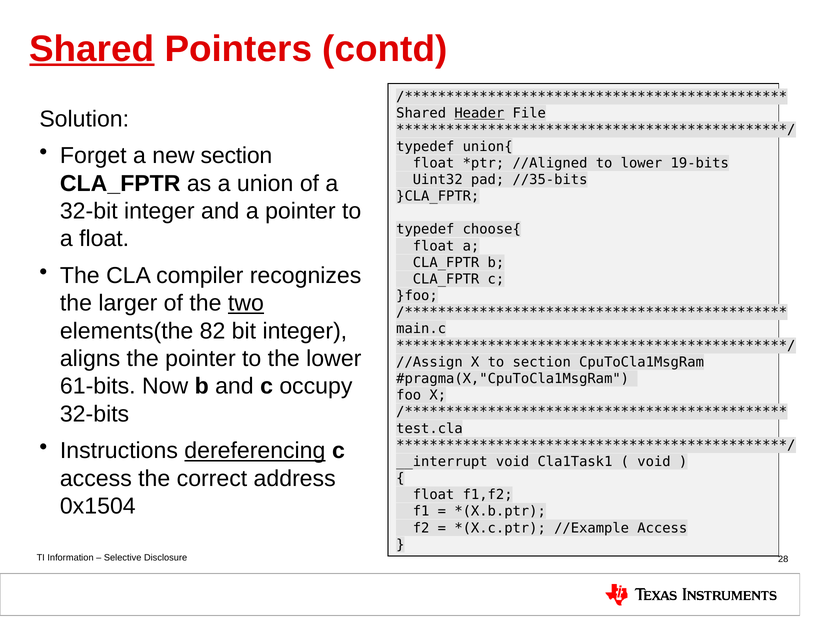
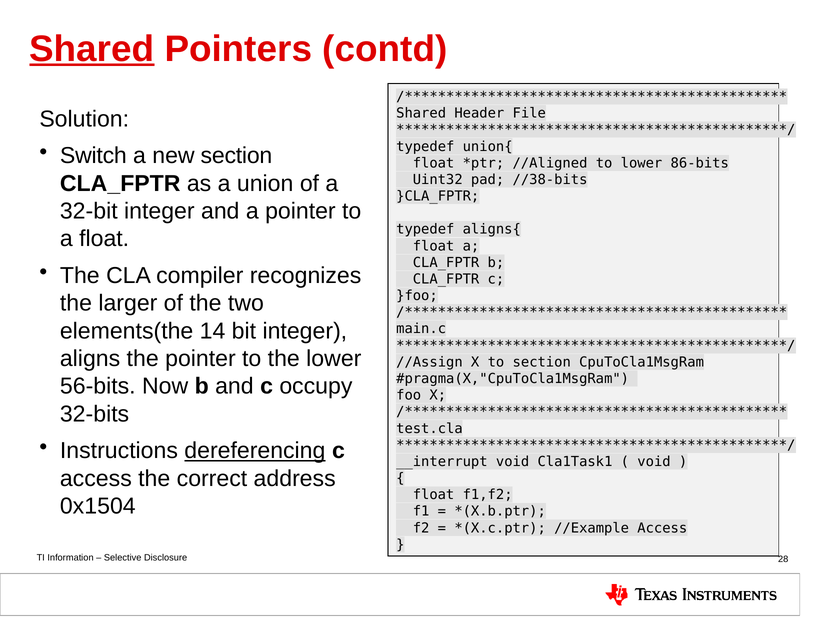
Header underline: present -> none
Forget: Forget -> Switch
19-bits: 19-bits -> 86-bits
//35-bits: //35-bits -> //38-bits
choose{: choose{ -> aligns{
two underline: present -> none
82: 82 -> 14
61-bits: 61-bits -> 56-bits
